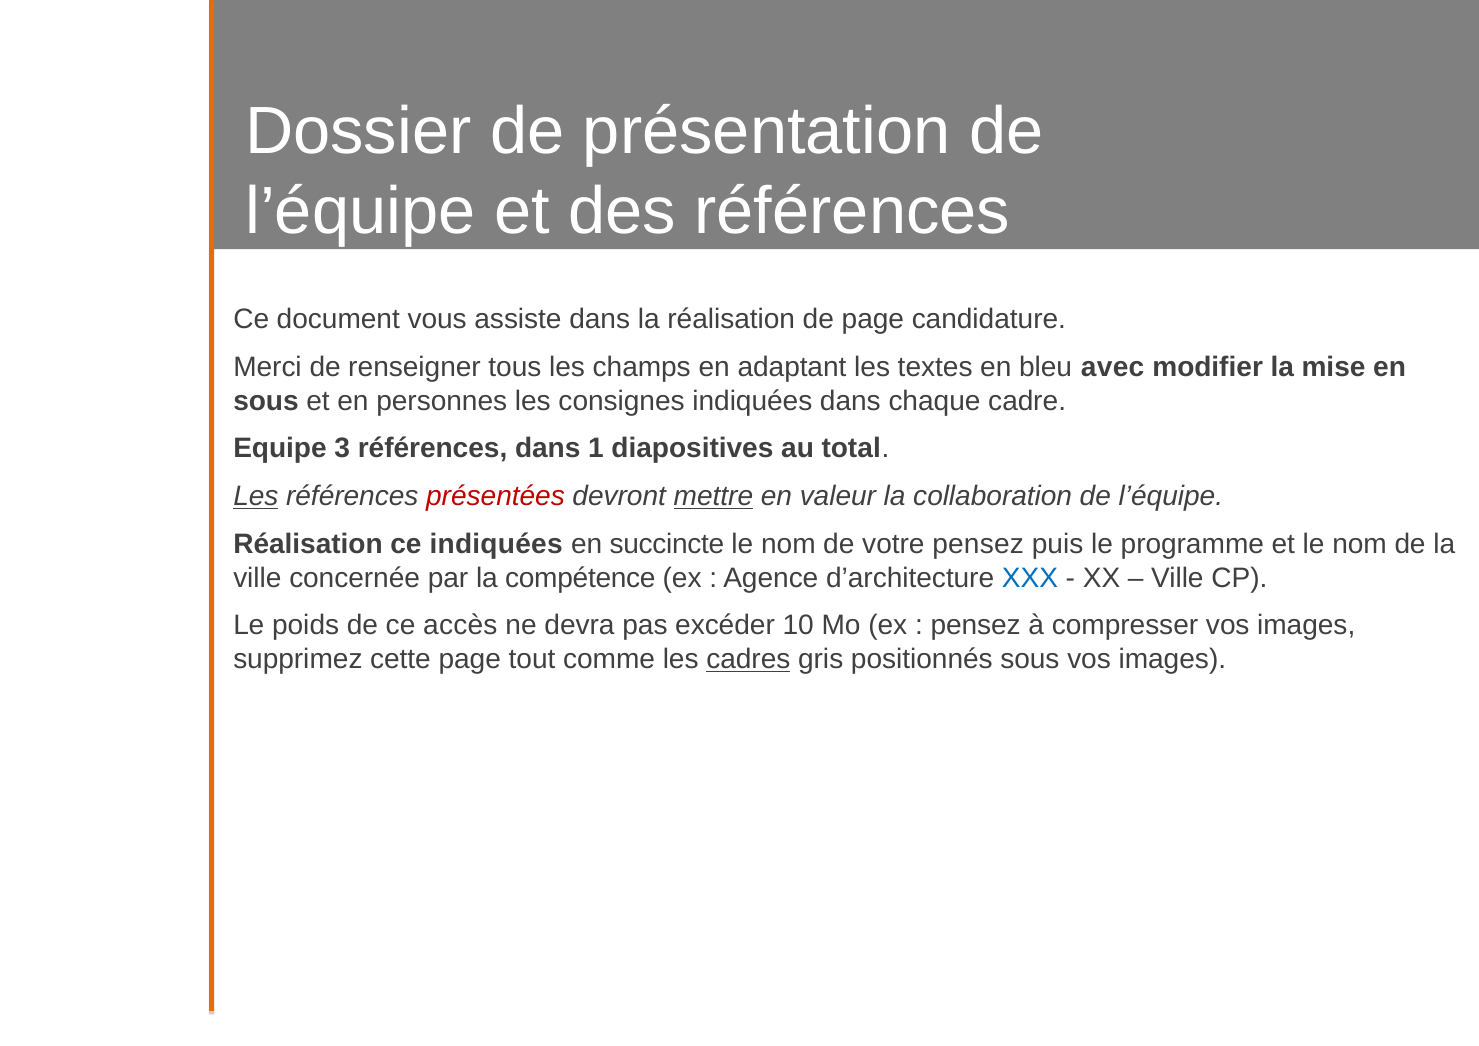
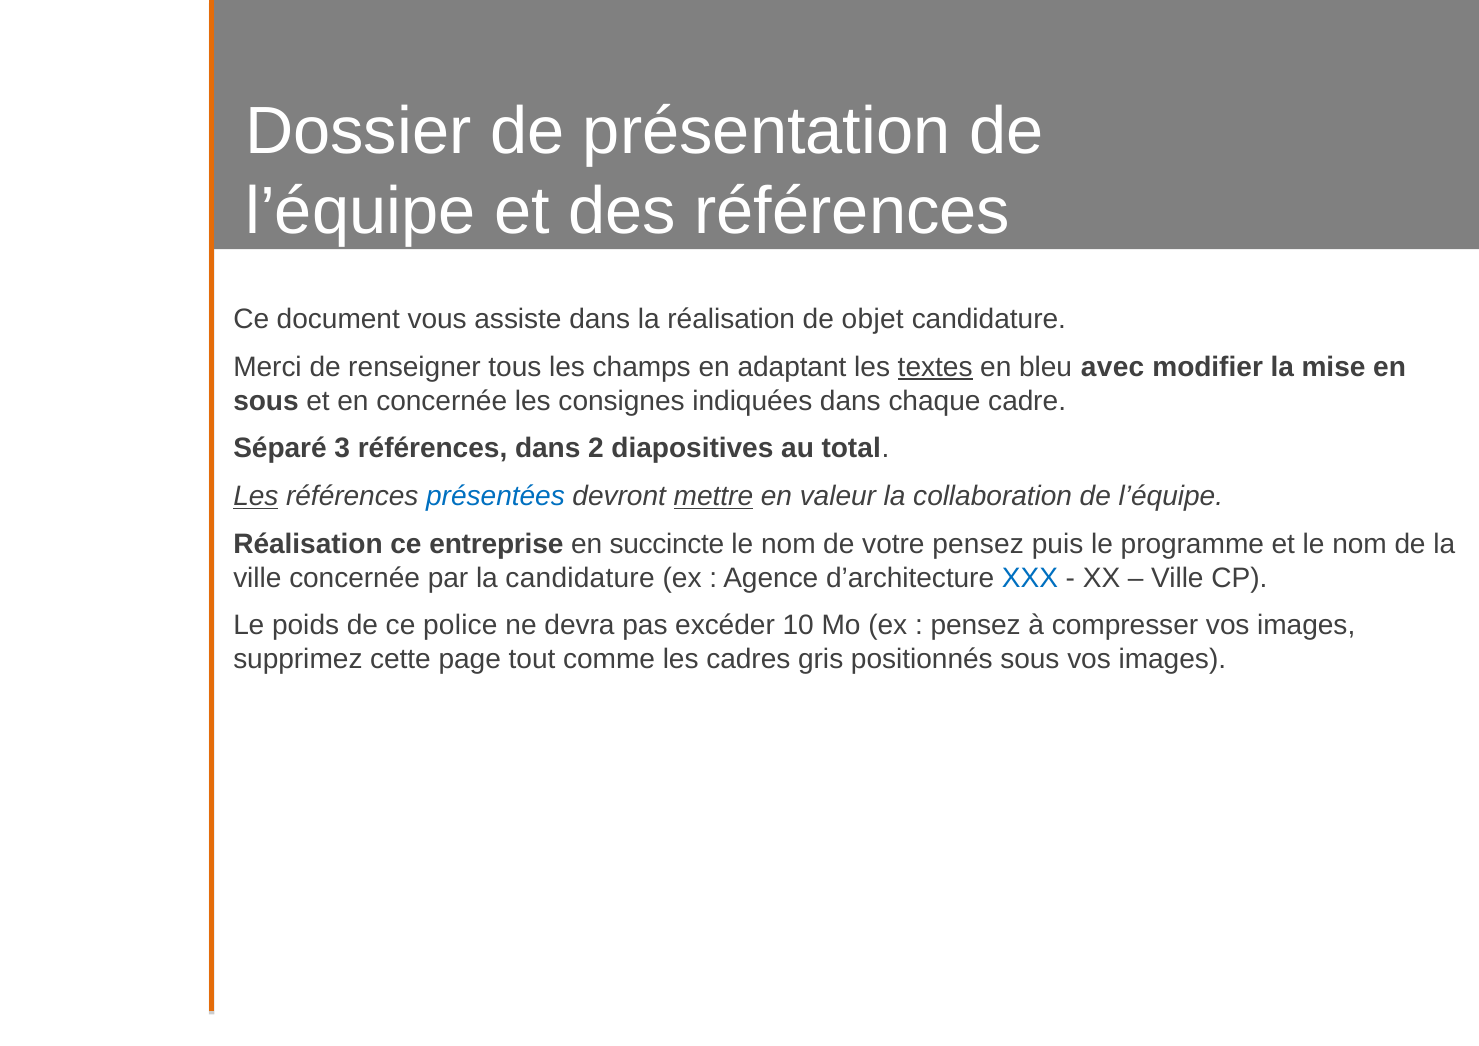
de page: page -> objet
textes underline: none -> present
en personnes: personnes -> concernée
Equipe: Equipe -> Séparé
1: 1 -> 2
présentées colour: red -> blue
ce indiquées: indiquées -> entreprise
la compétence: compétence -> candidature
accès: accès -> police
cadres underline: present -> none
